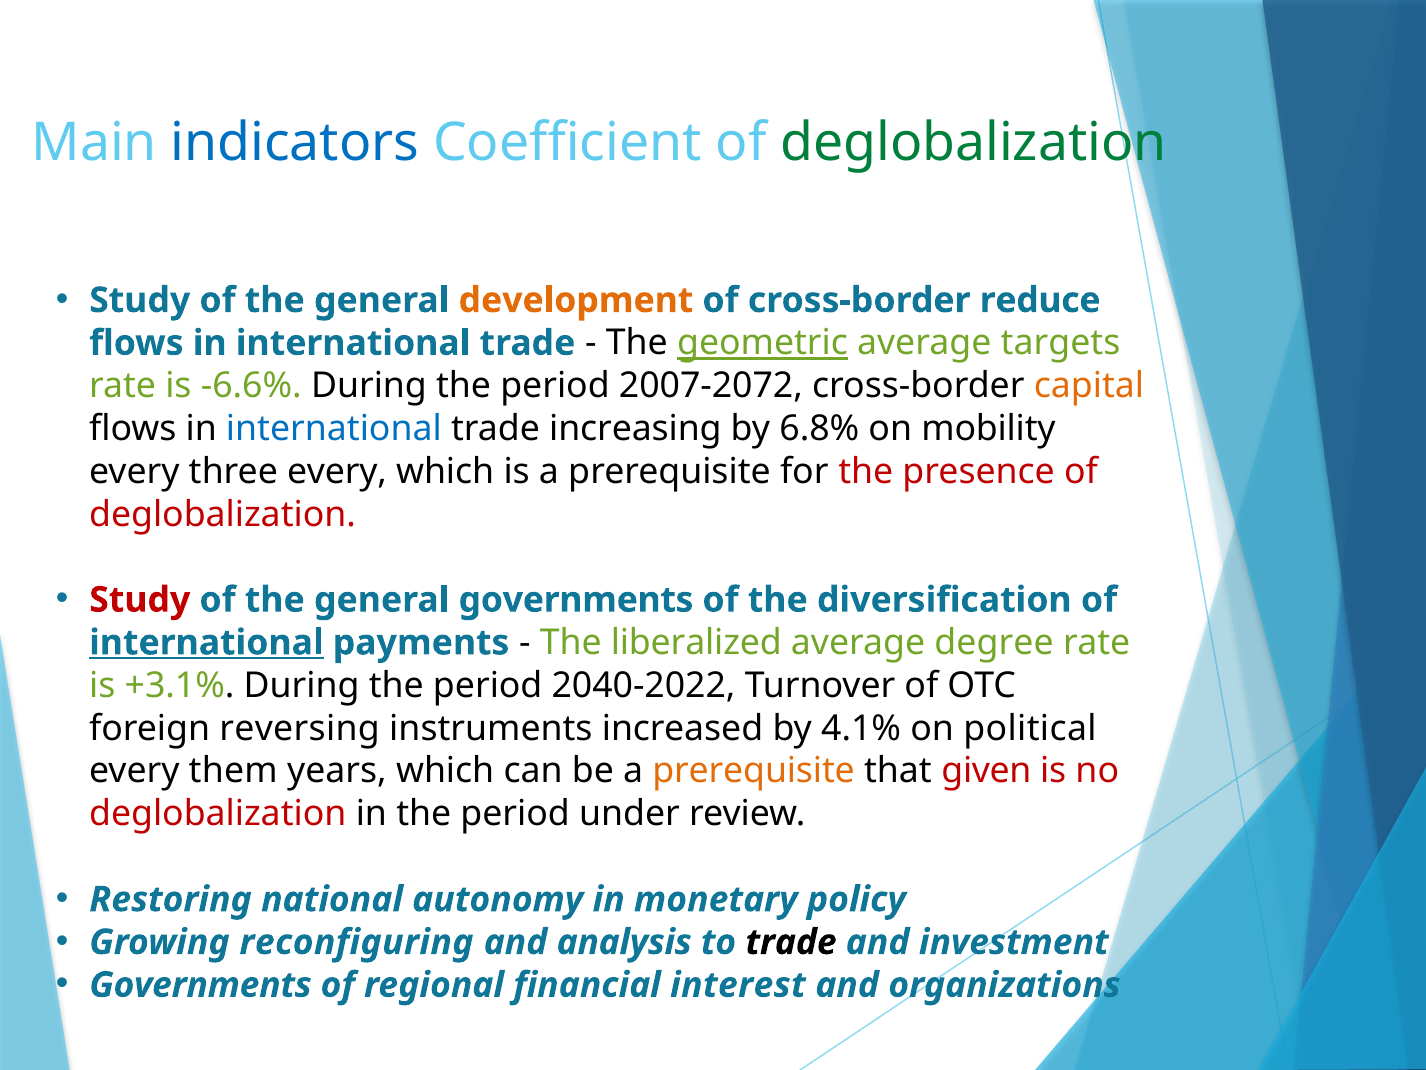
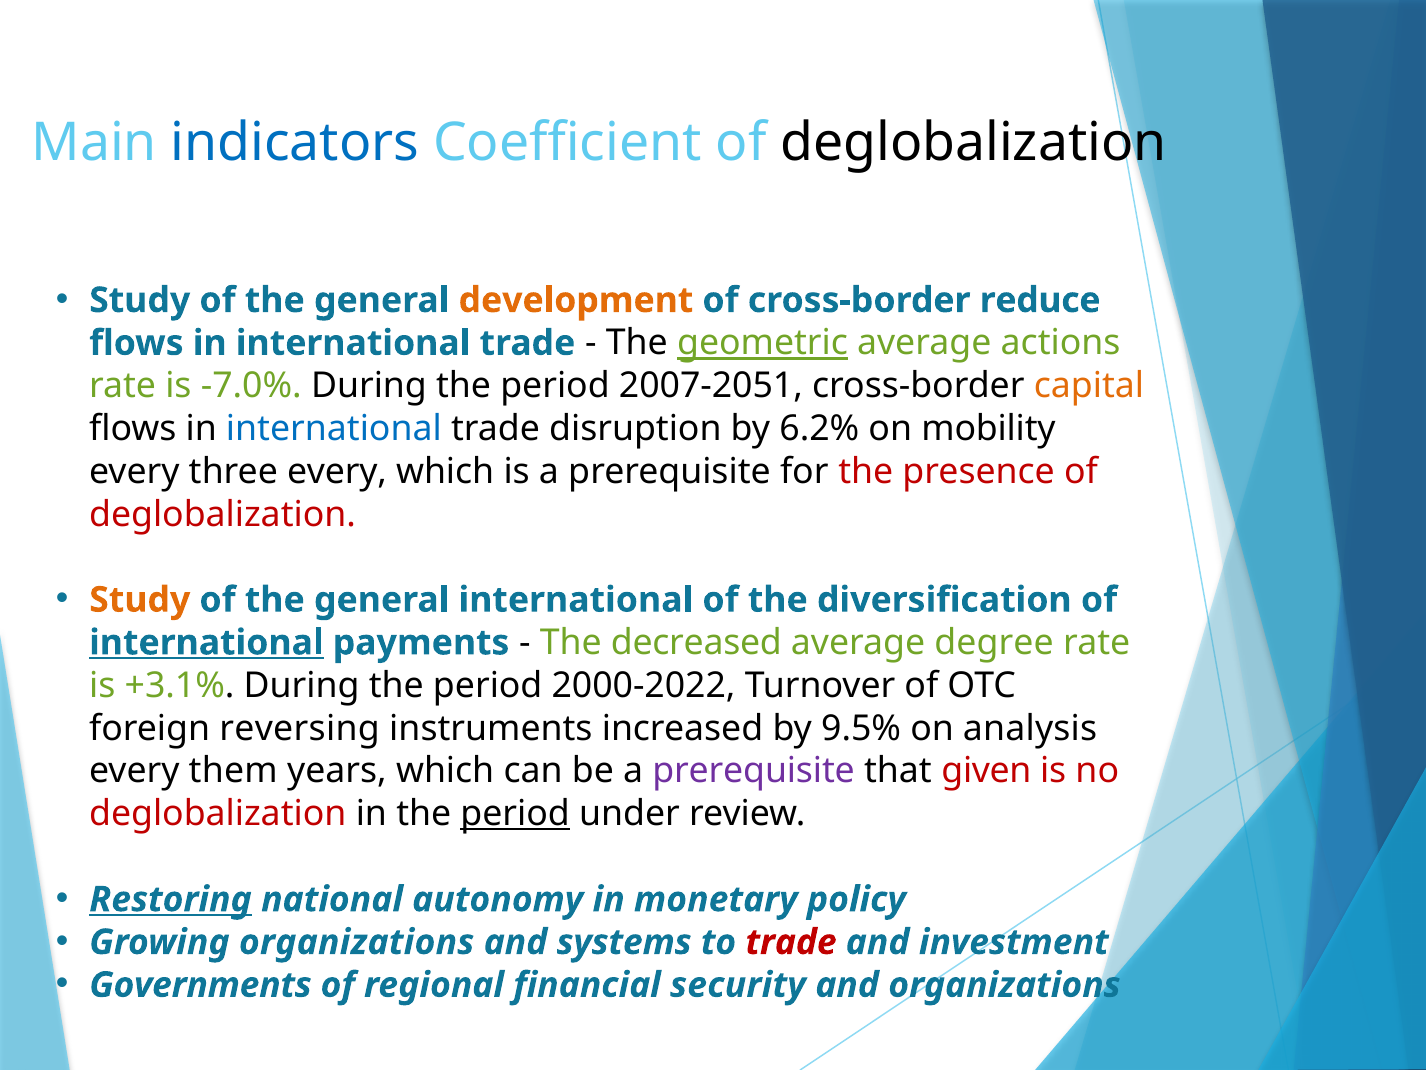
deglobalization at (973, 142) colour: green -> black
targets: targets -> actions
-6.6%: -6.6% -> -7.0%
2007-2072: 2007-2072 -> 2007-2051
increasing: increasing -> disruption
6.8%: 6.8% -> 6.2%
Study at (140, 600) colour: red -> orange
general governments: governments -> international
liberalized: liberalized -> decreased
2040-2022: 2040-2022 -> 2000-2022
4.1%: 4.1% -> 9.5%
political: political -> analysis
prerequisite at (754, 771) colour: orange -> purple
period at (515, 814) underline: none -> present
Restoring underline: none -> present
Growing reconfiguring: reconfiguring -> organizations
analysis: analysis -> systems
trade at (791, 942) colour: black -> red
interest: interest -> security
